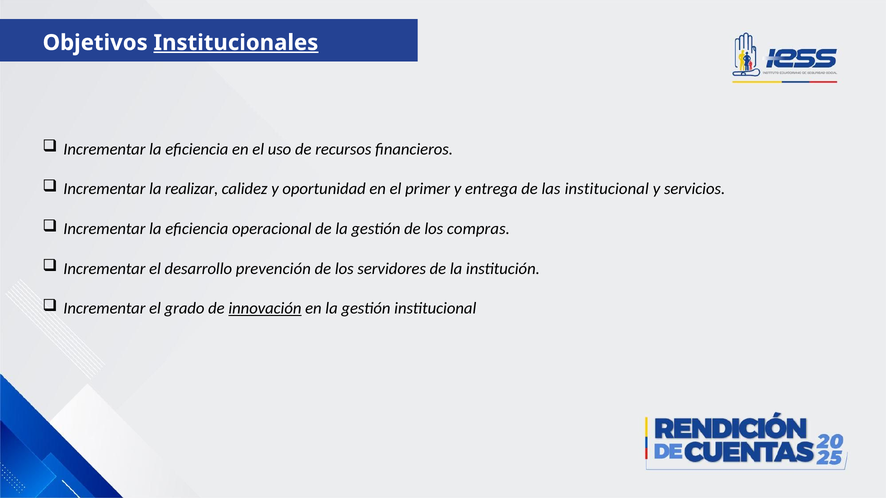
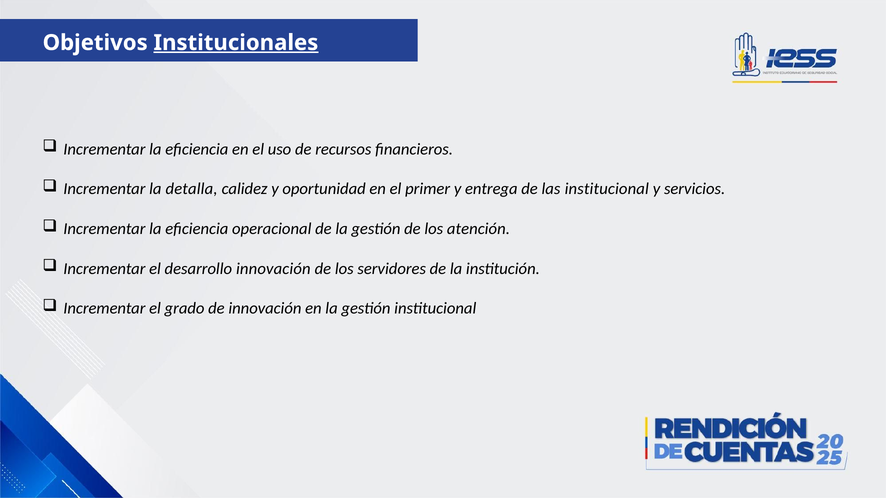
realizar: realizar -> detalla
compras: compras -> atención
desarrollo prevención: prevención -> innovación
innovación at (265, 309) underline: present -> none
